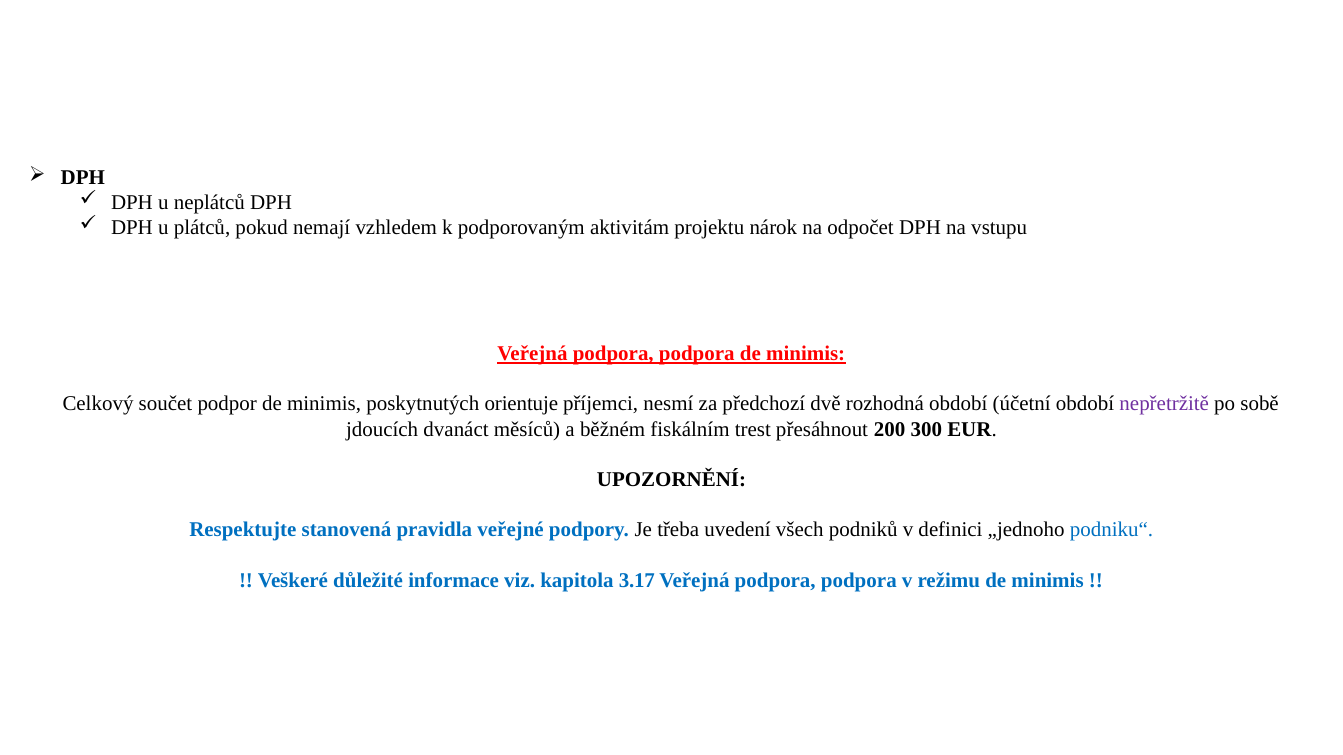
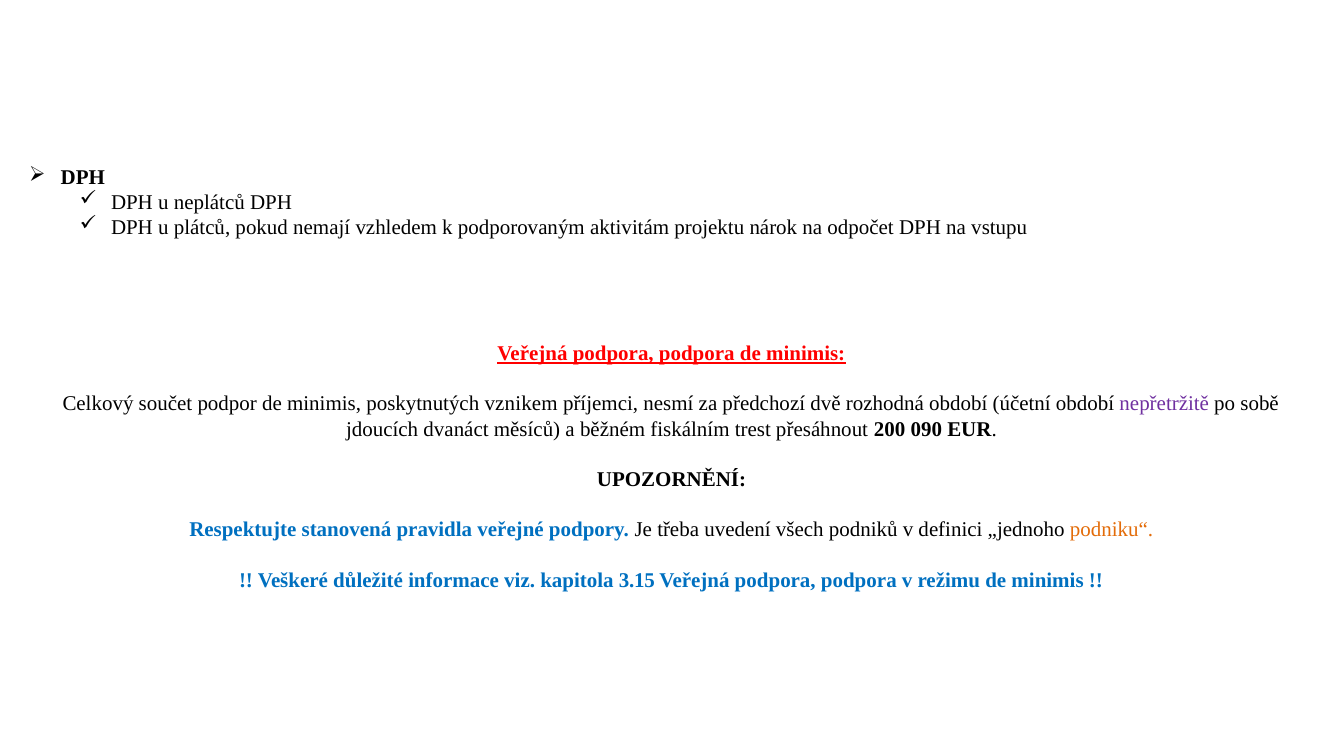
orientuje: orientuje -> vznikem
300: 300 -> 090
podniku“ colour: blue -> orange
3.17: 3.17 -> 3.15
